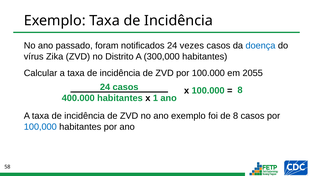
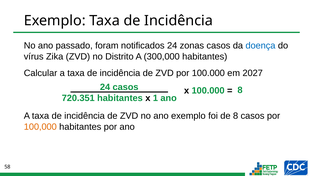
vezes: vezes -> zonas
2055: 2055 -> 2027
400.000: 400.000 -> 720.351
100,000 colour: blue -> orange
